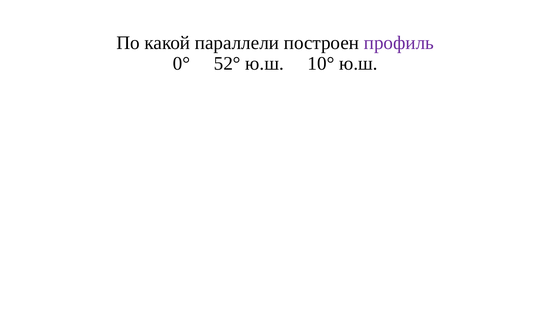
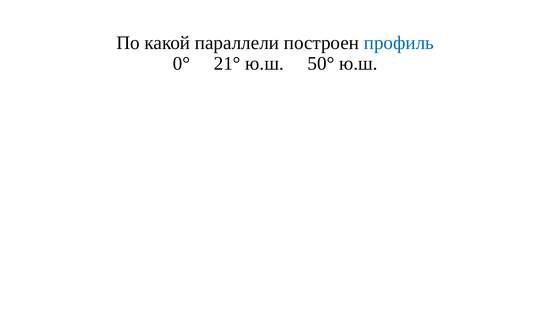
профиль colour: purple -> blue
52°: 52° -> 21°
10°: 10° -> 50°
